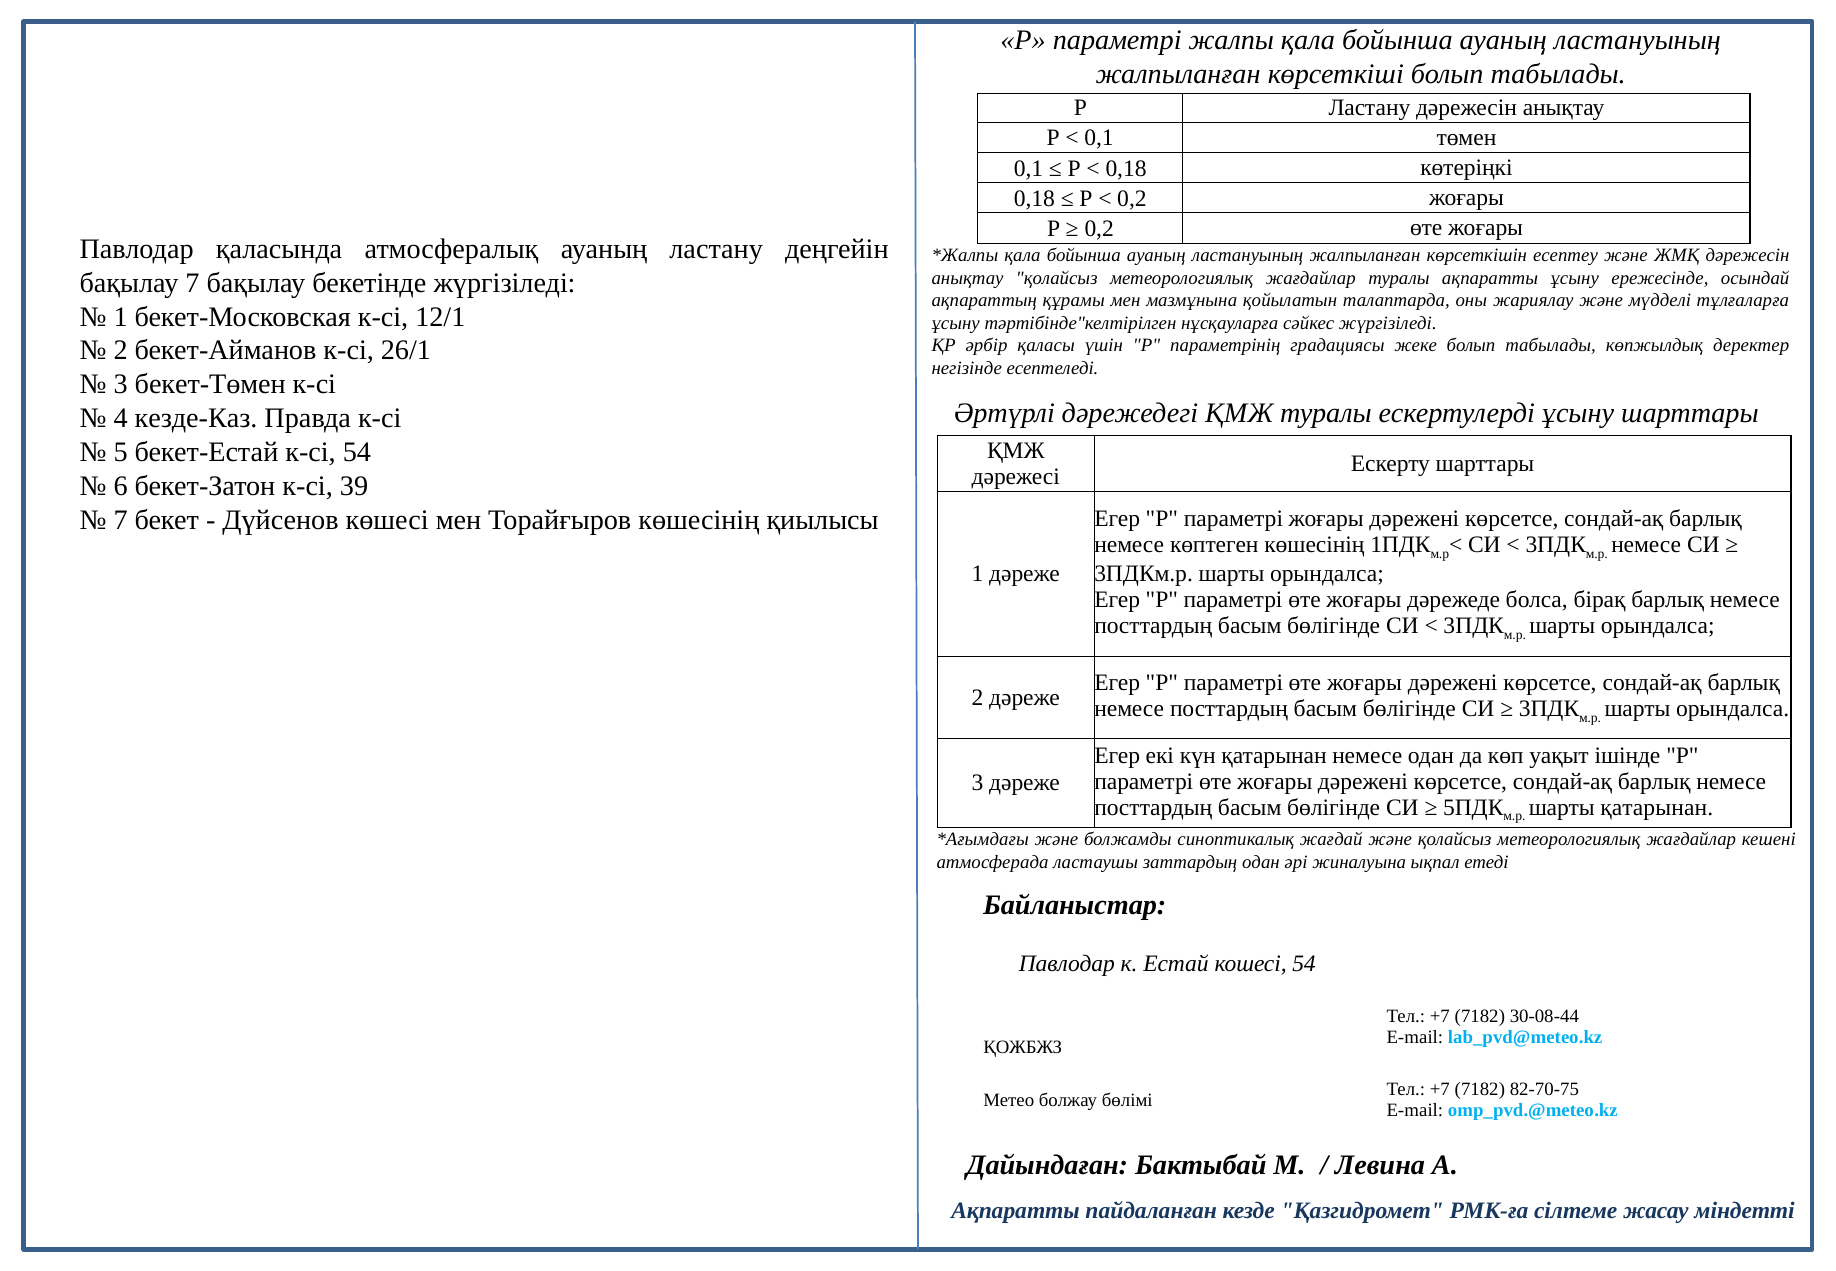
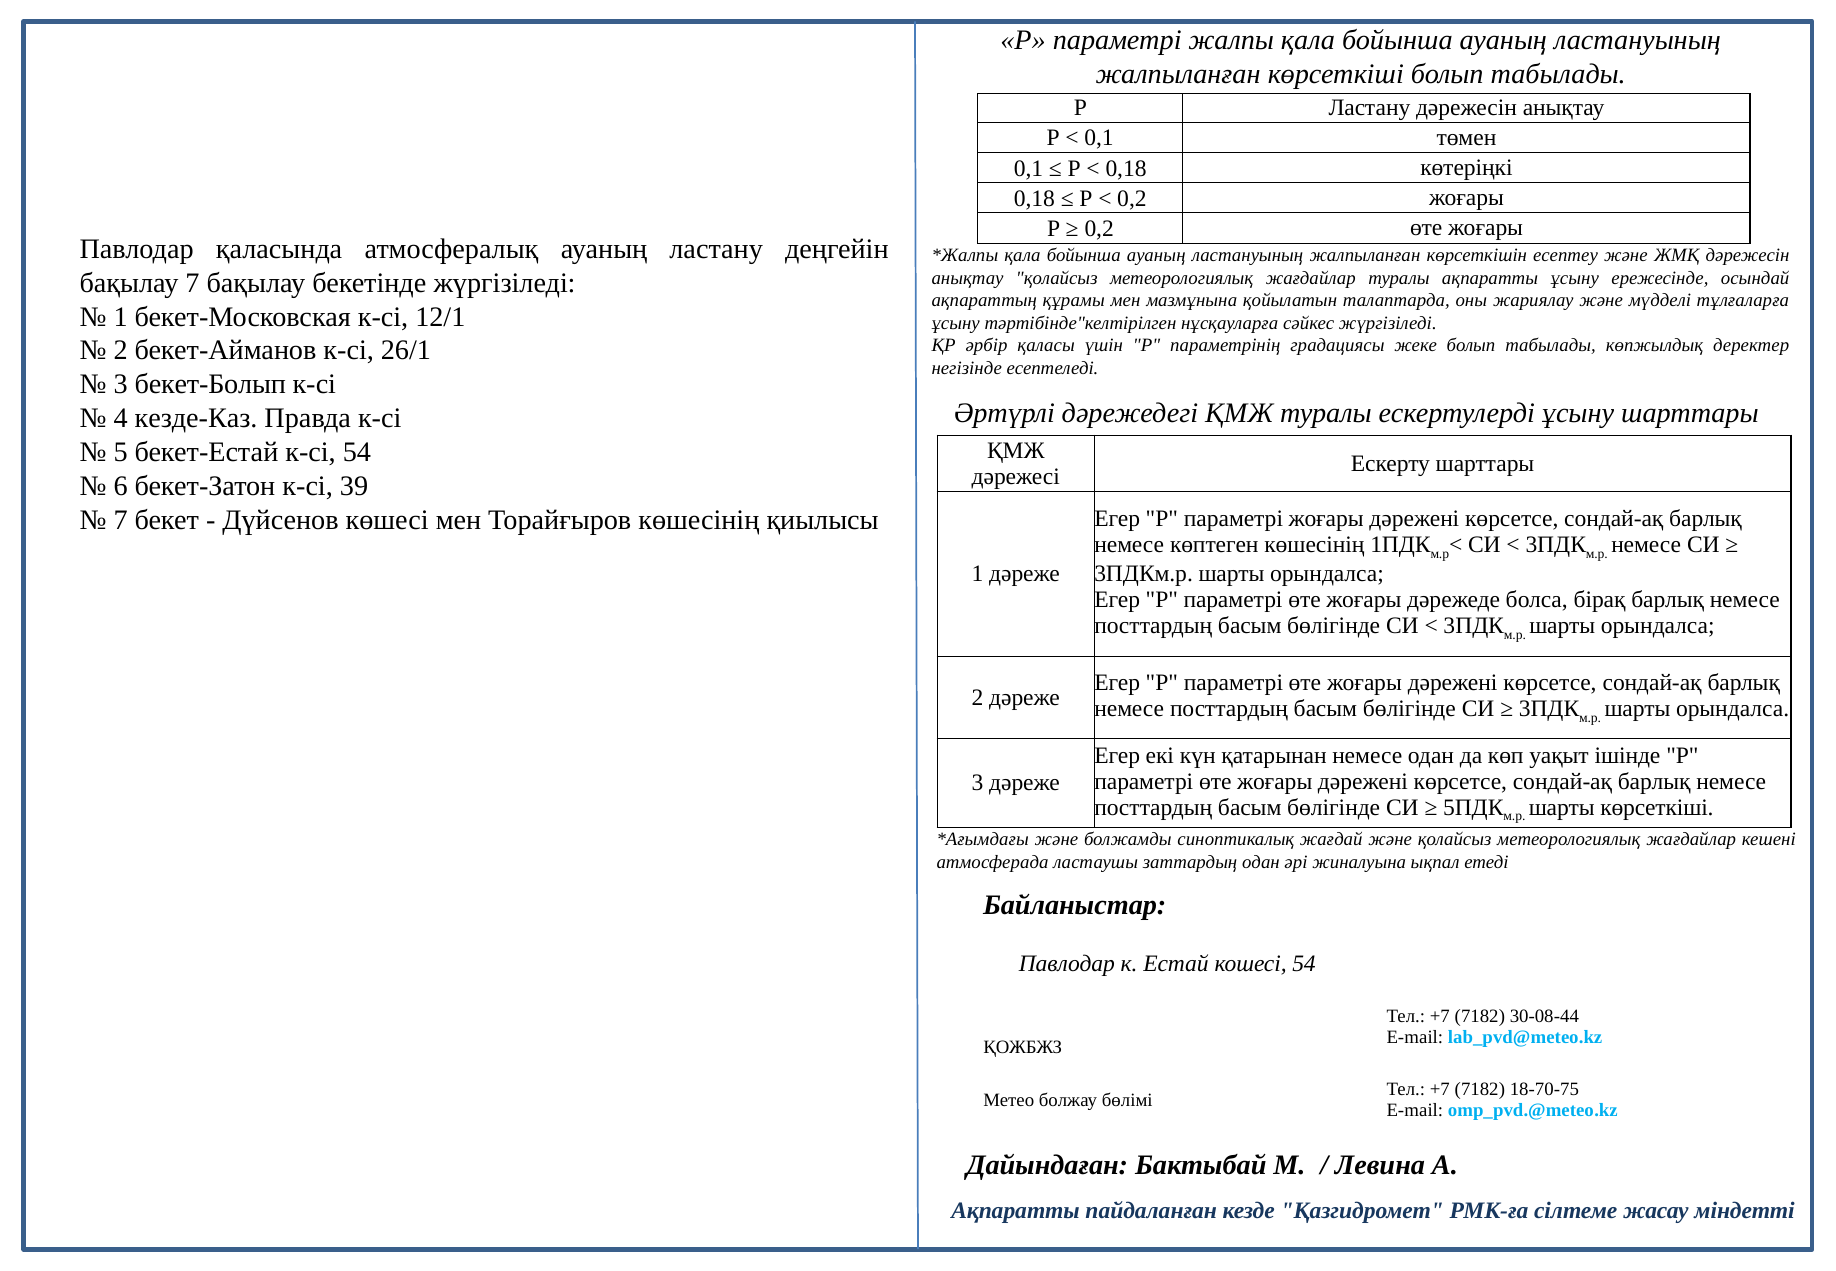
бекет-Төмен: бекет-Төмен -> бекет-Болып
шарты қатарынан: қатарынан -> көрсеткіші
82-70-75: 82-70-75 -> 18-70-75
